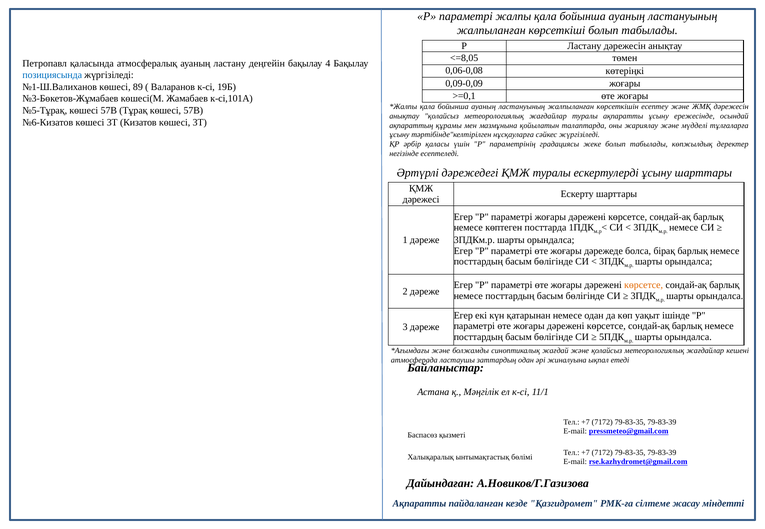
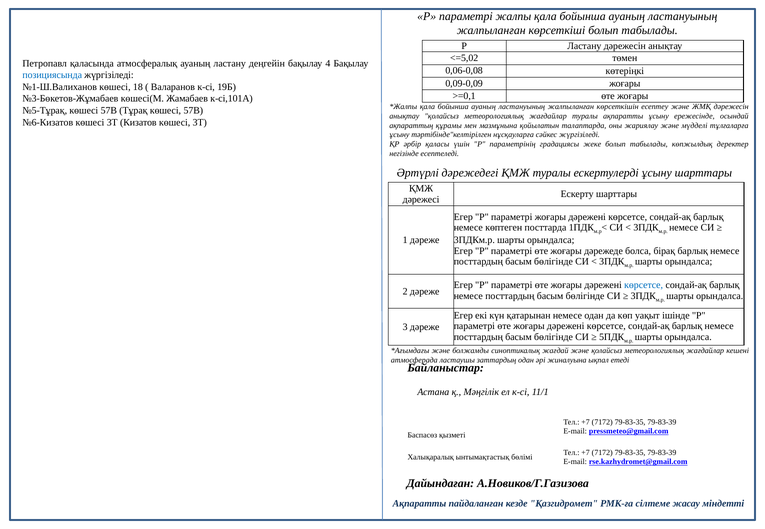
<=8,05: <=8,05 -> <=5,02
89: 89 -> 18
көрсетсе at (644, 285) colour: orange -> blue
